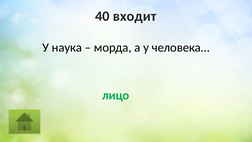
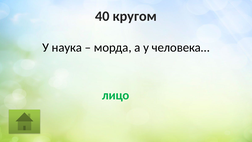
входит: входит -> кругом
